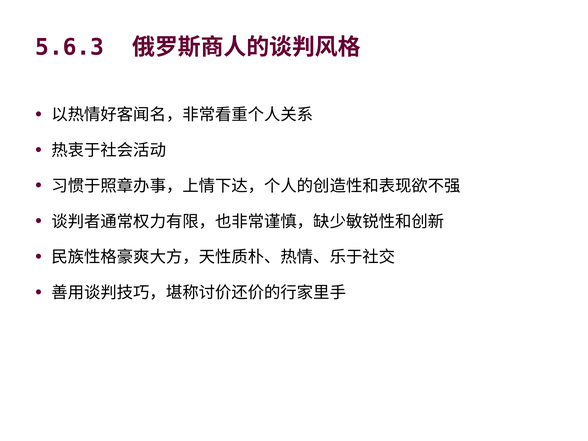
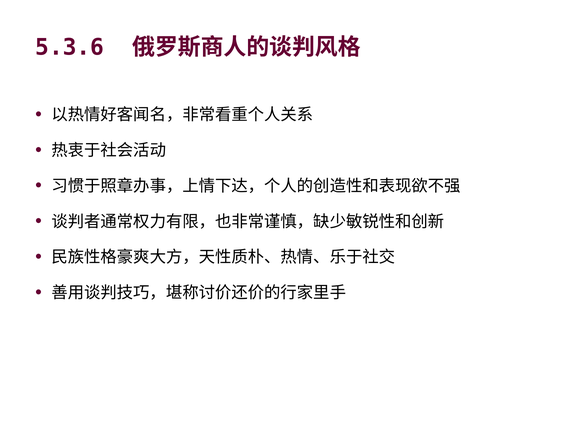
5.6.3: 5.6.3 -> 5.3.6
